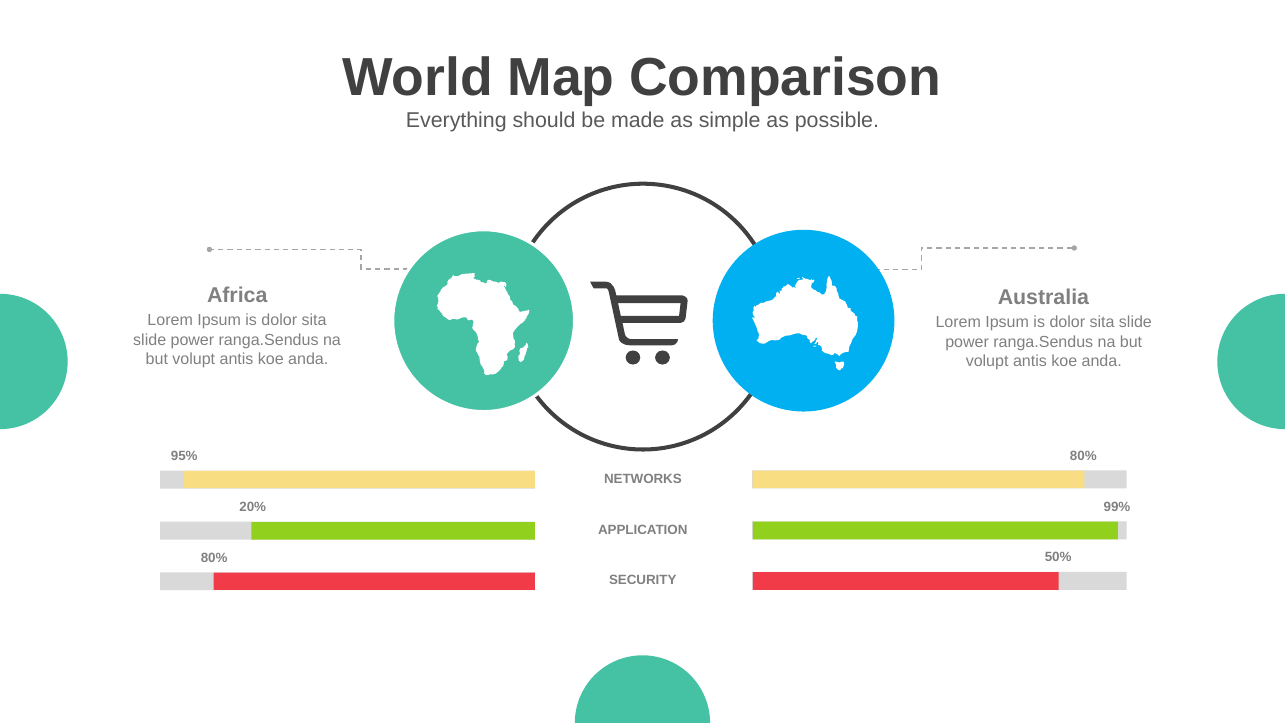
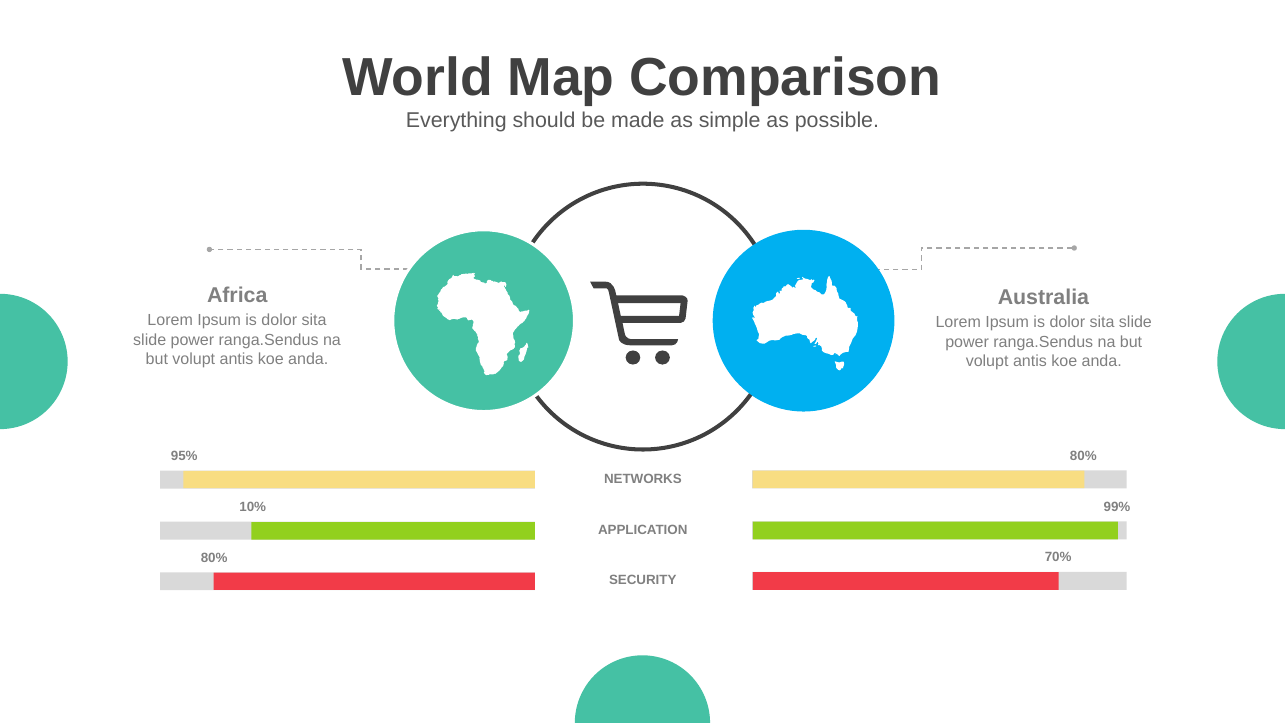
20%: 20% -> 10%
50%: 50% -> 70%
